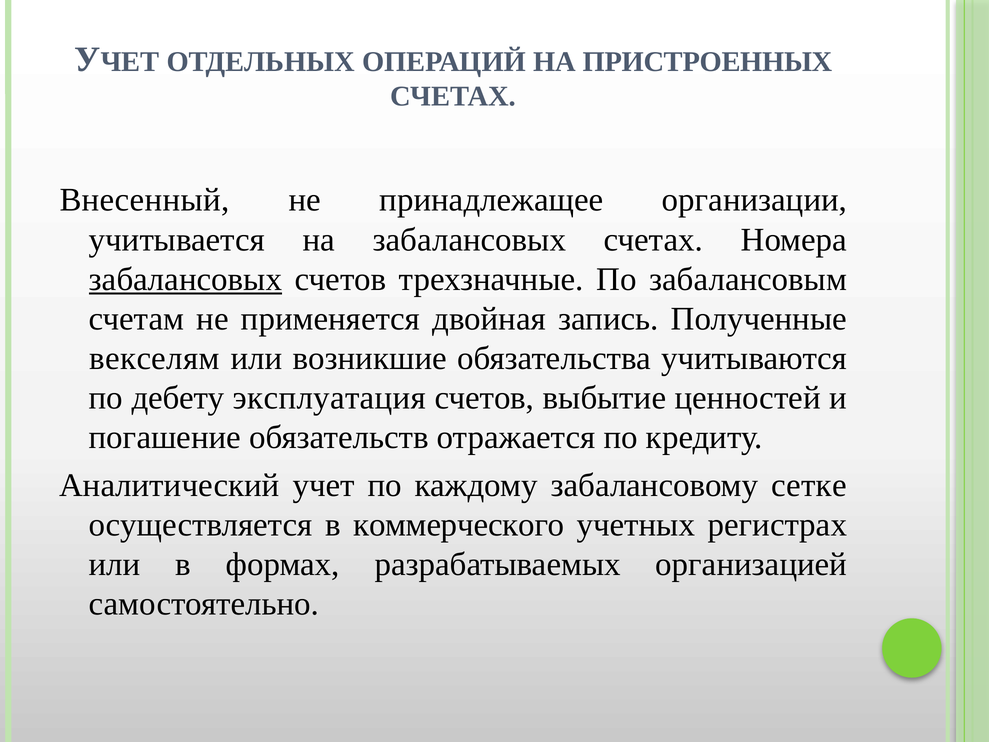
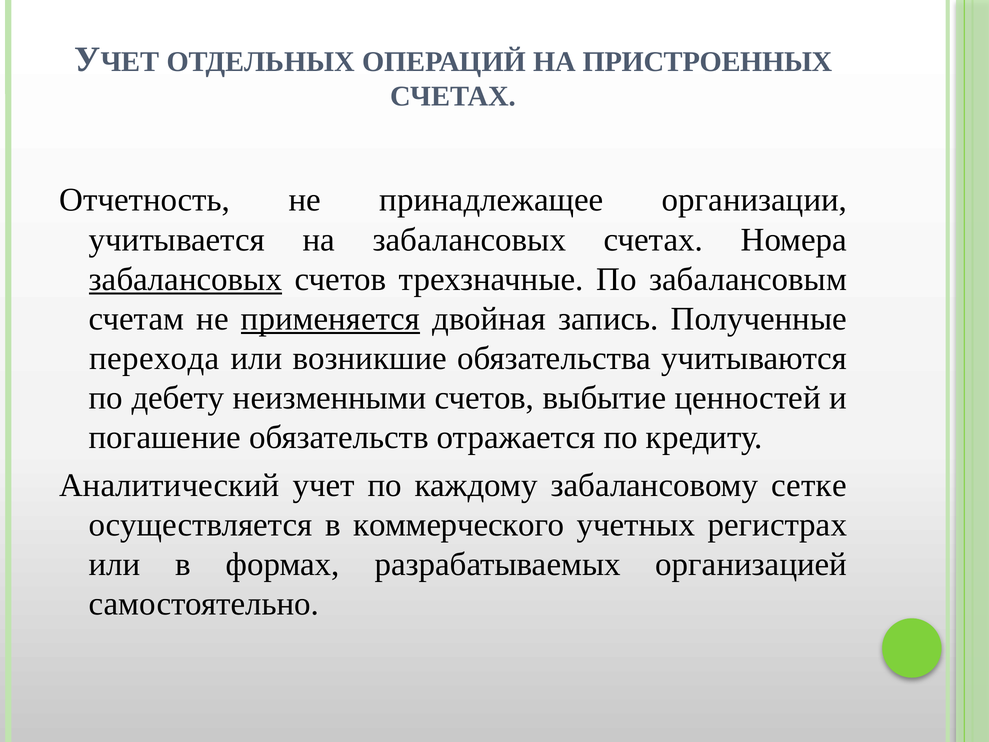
Внесенный: Внесенный -> Отчетность
применяется underline: none -> present
векселям: векселям -> перехода
эксплуатация: эксплуатация -> неизменными
